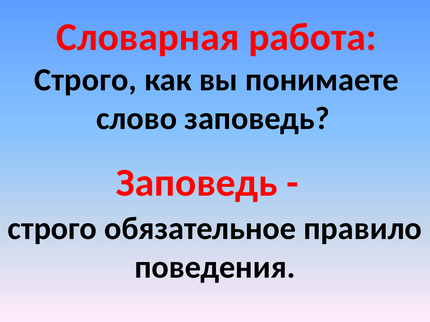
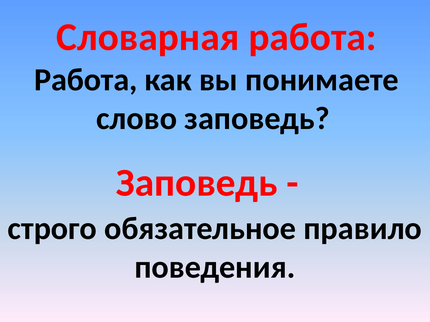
Строго at (86, 80): Строго -> Работа
